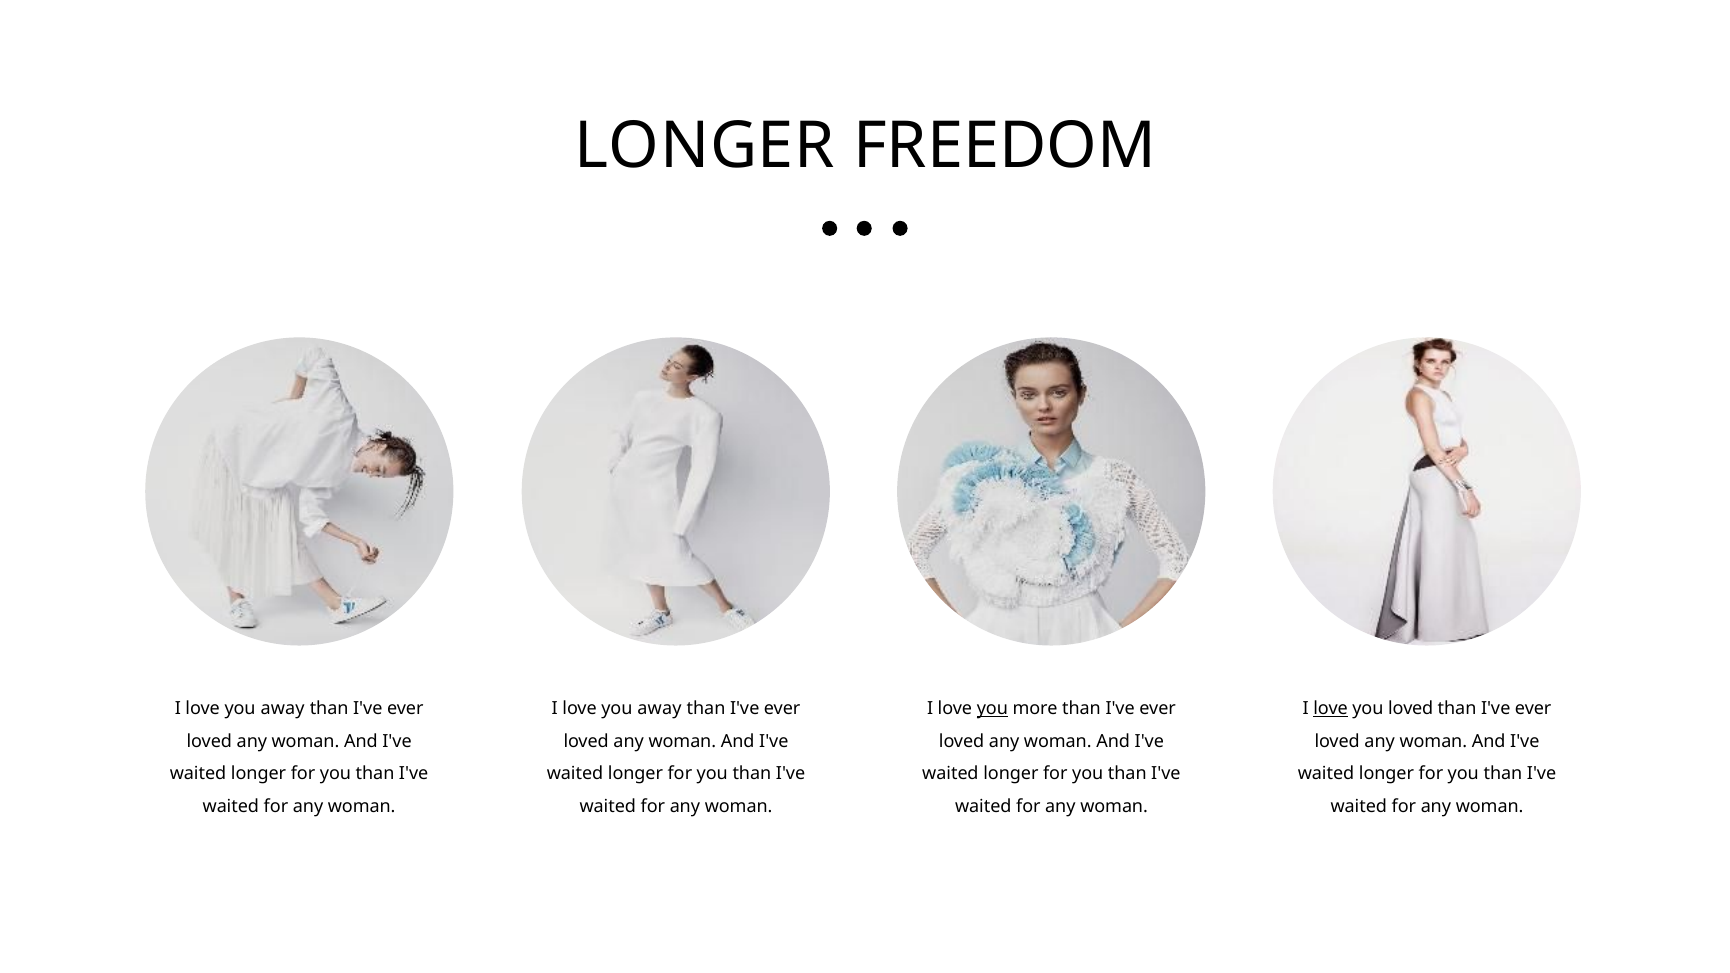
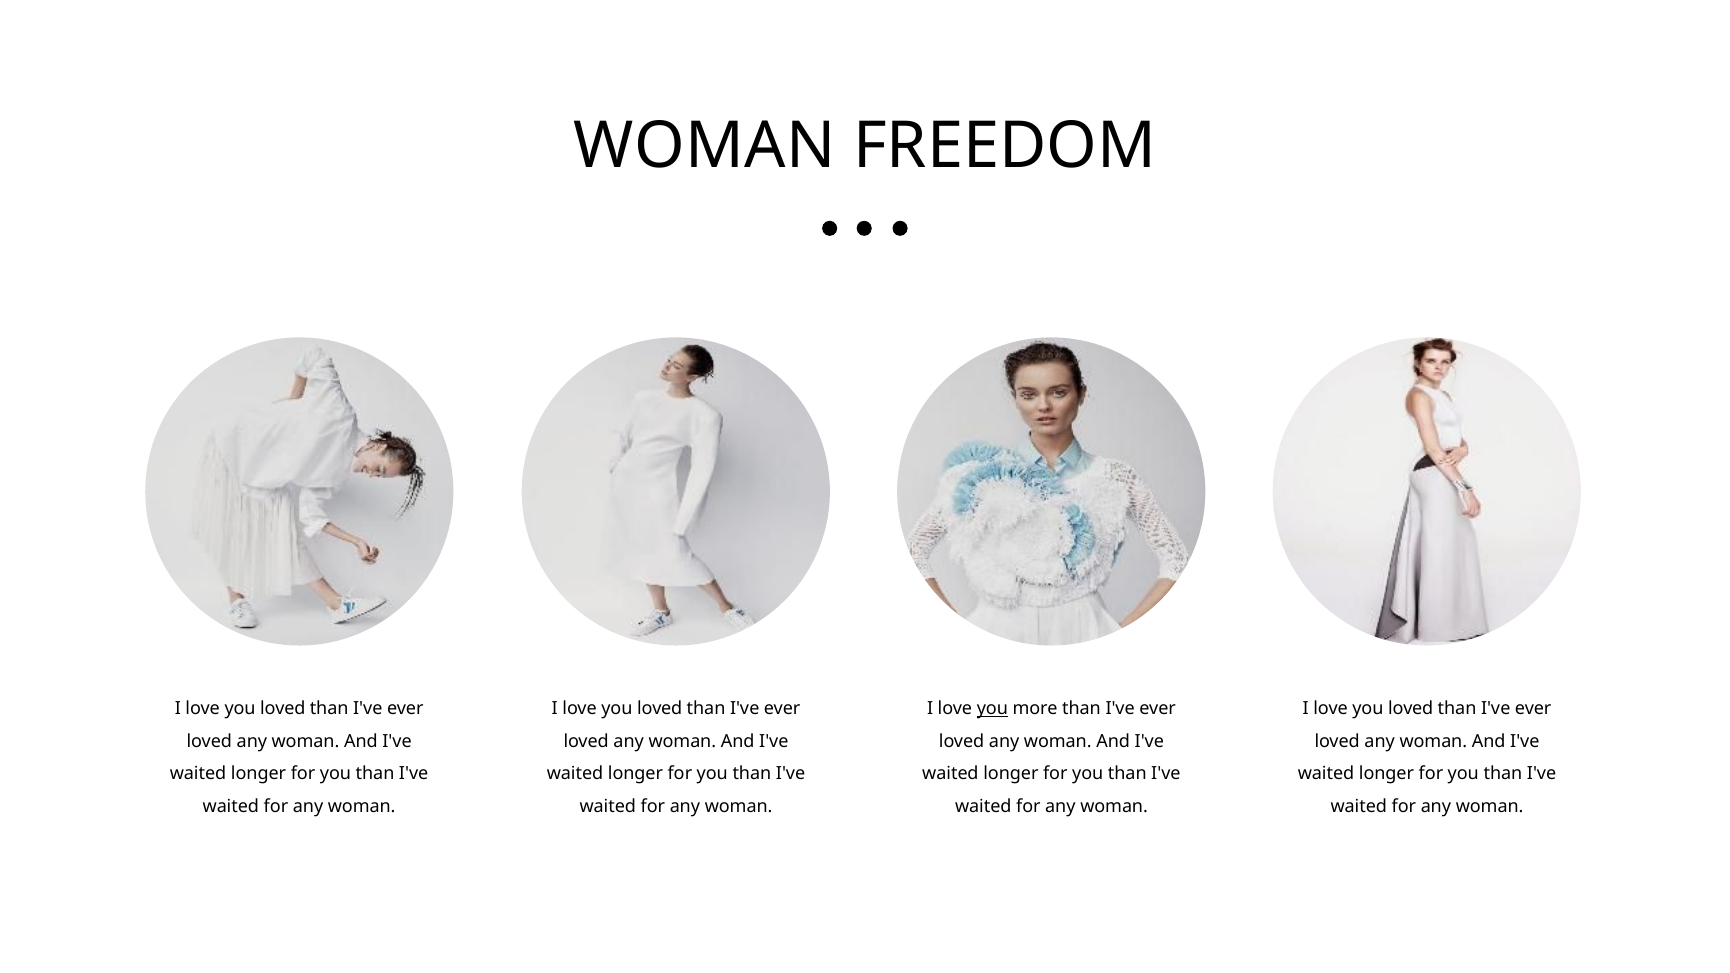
LONGER at (705, 146): LONGER -> WOMAN
away at (283, 709): away -> loved
away at (660, 709): away -> loved
love at (1331, 709) underline: present -> none
